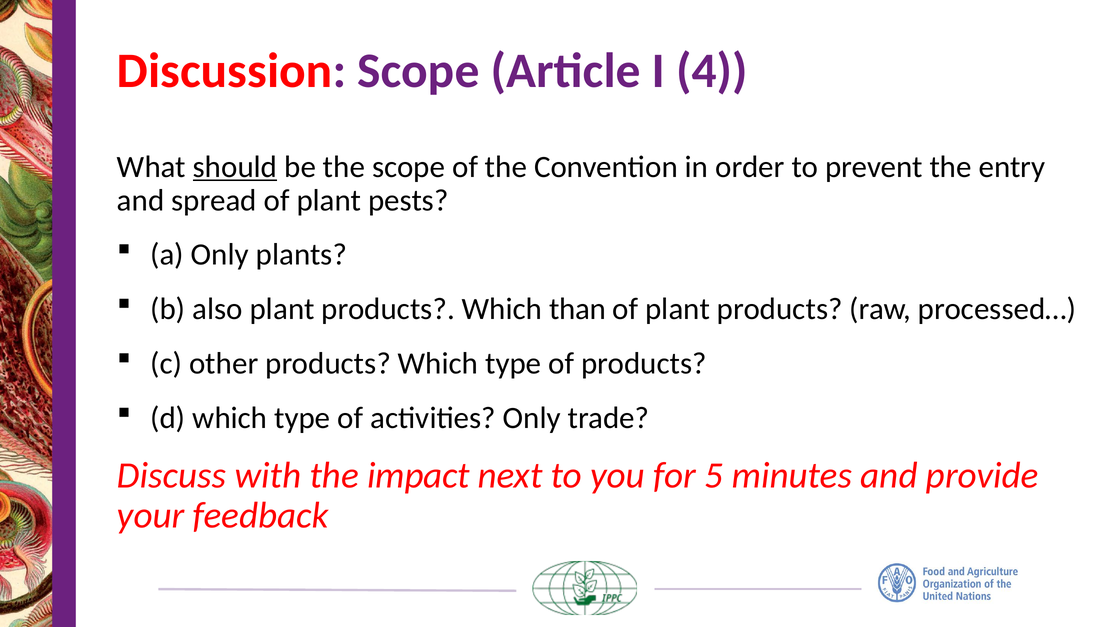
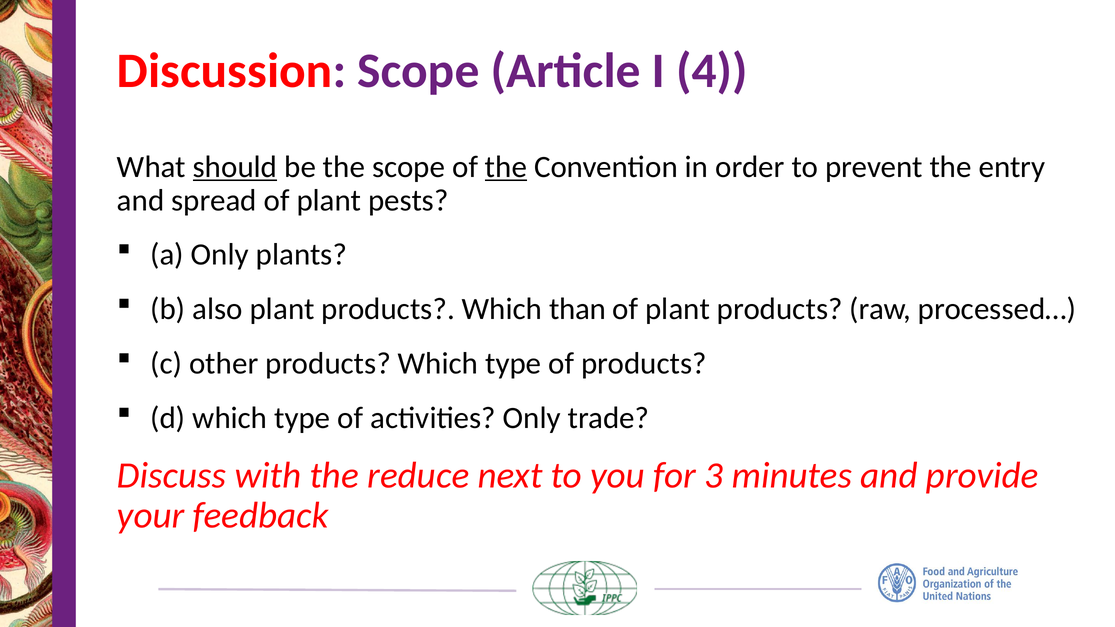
the at (506, 167) underline: none -> present
impact: impact -> reduce
5: 5 -> 3
